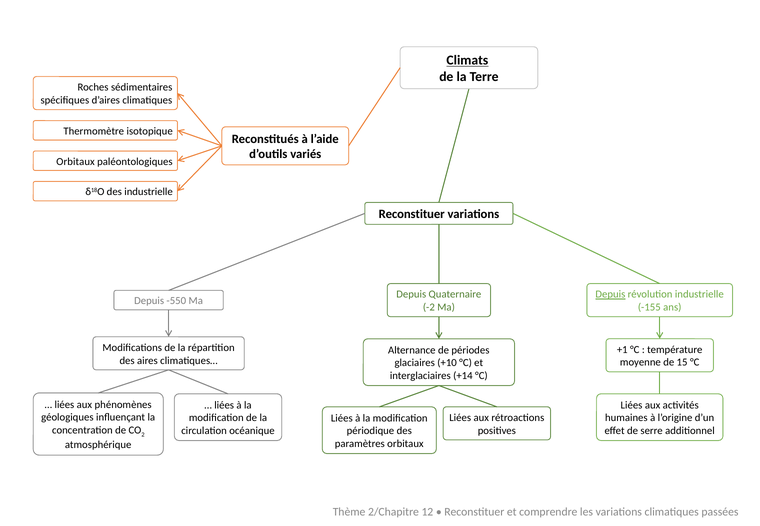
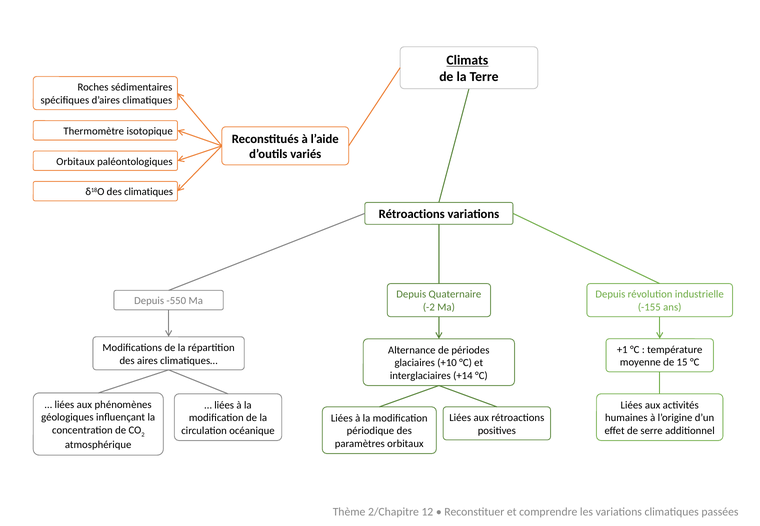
des industrielle: industrielle -> climatiques
Reconstituer at (412, 214): Reconstituer -> Rétroactions
Depuis at (610, 294) underline: present -> none
